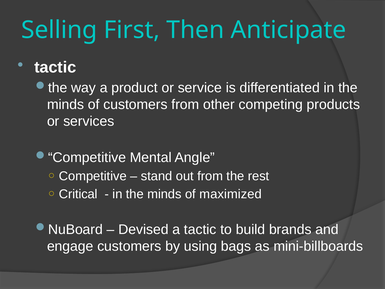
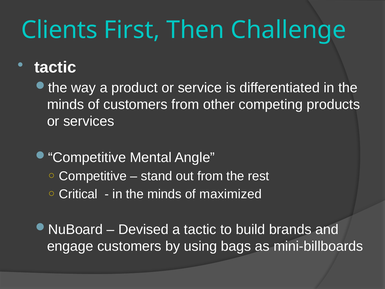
Selling: Selling -> Clients
Anticipate: Anticipate -> Challenge
